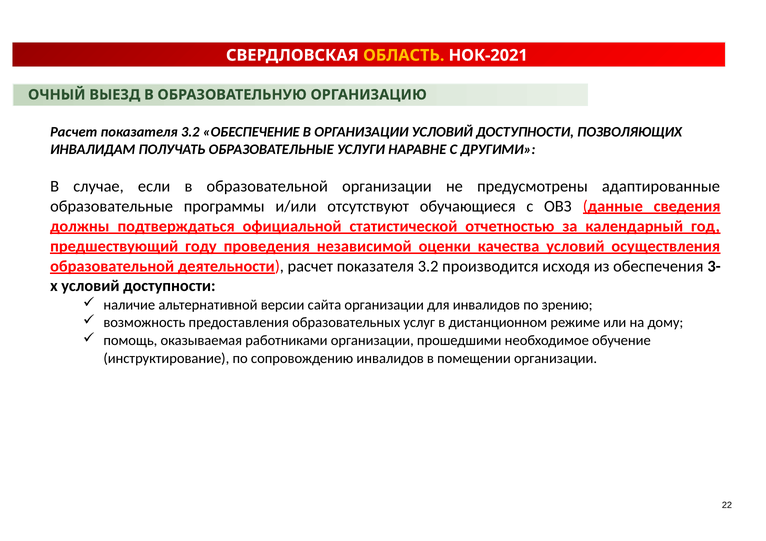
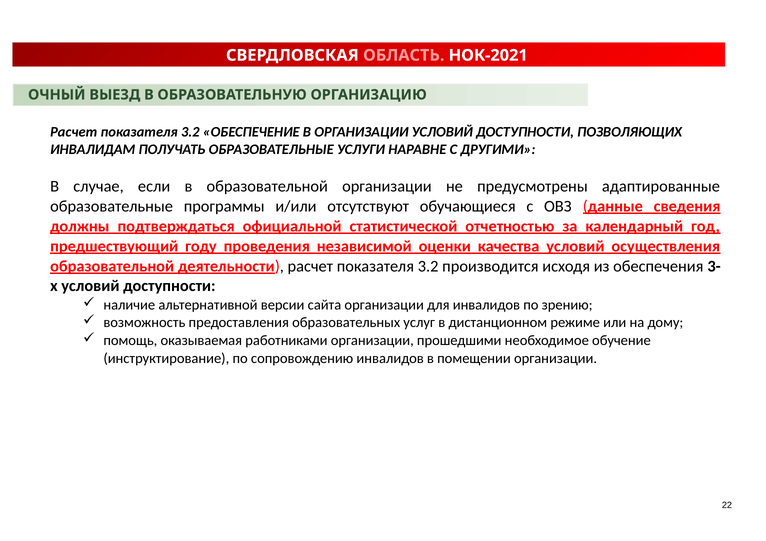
ОБЛАСТЬ colour: yellow -> pink
